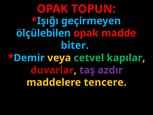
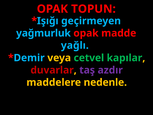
ölçülebilen: ölçülebilen -> yağmurluk
biter: biter -> yağlı
tencere: tencere -> nedenle
